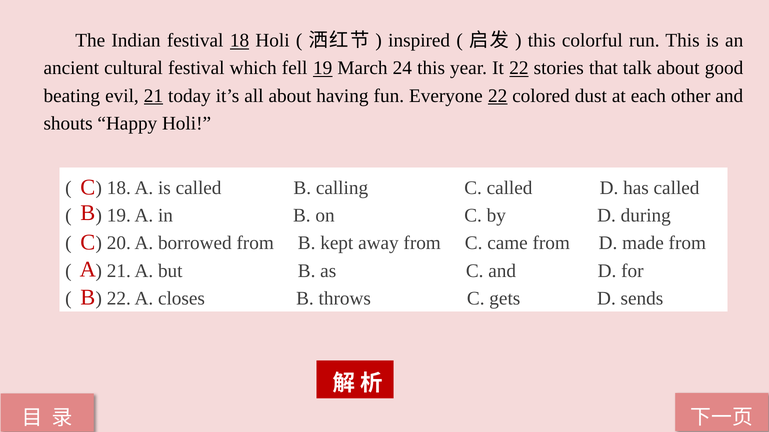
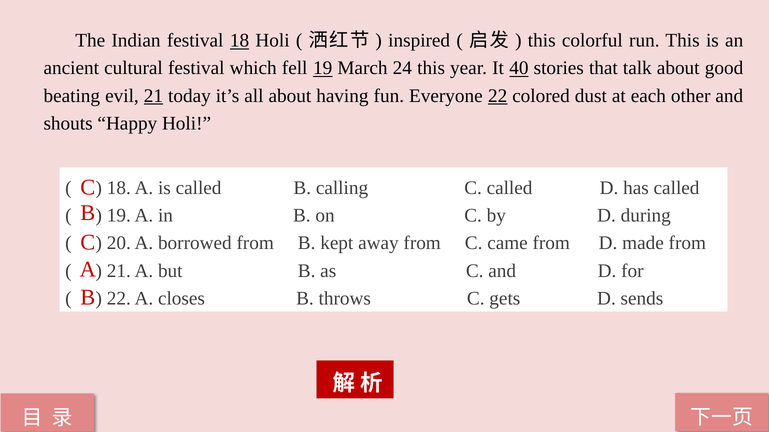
It 22: 22 -> 40
